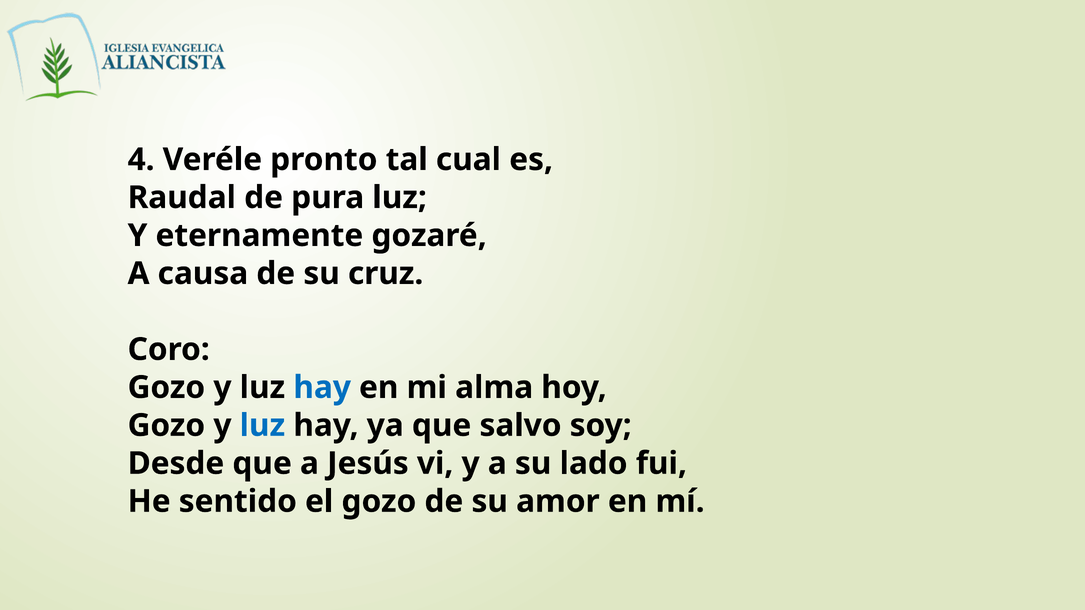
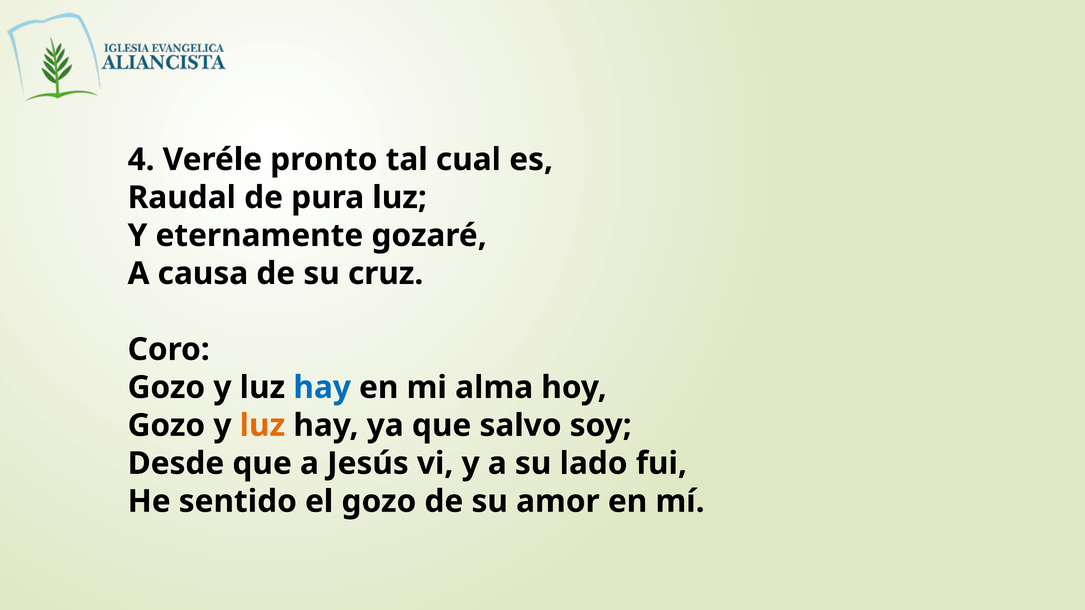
luz at (262, 426) colour: blue -> orange
